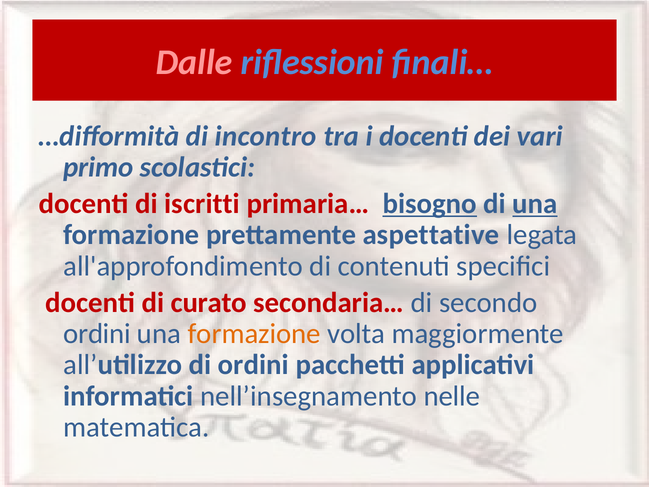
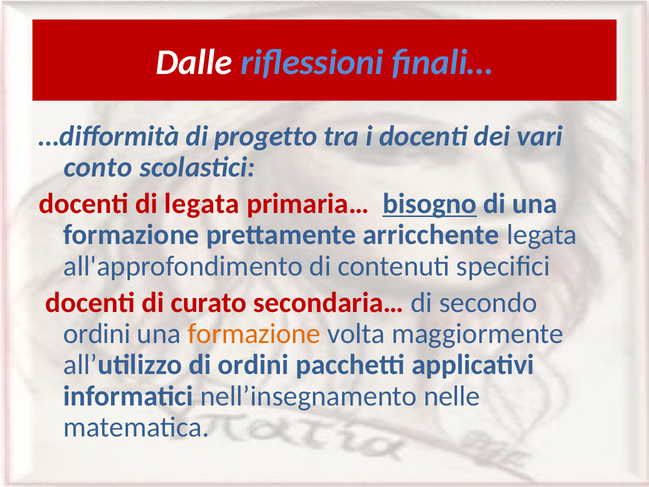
Dalle colour: pink -> white
incontro: incontro -> progetto
primo: primo -> conto
di iscritti: iscritti -> legata
una at (535, 204) underline: present -> none
aspettative: aspettative -> arricchente
